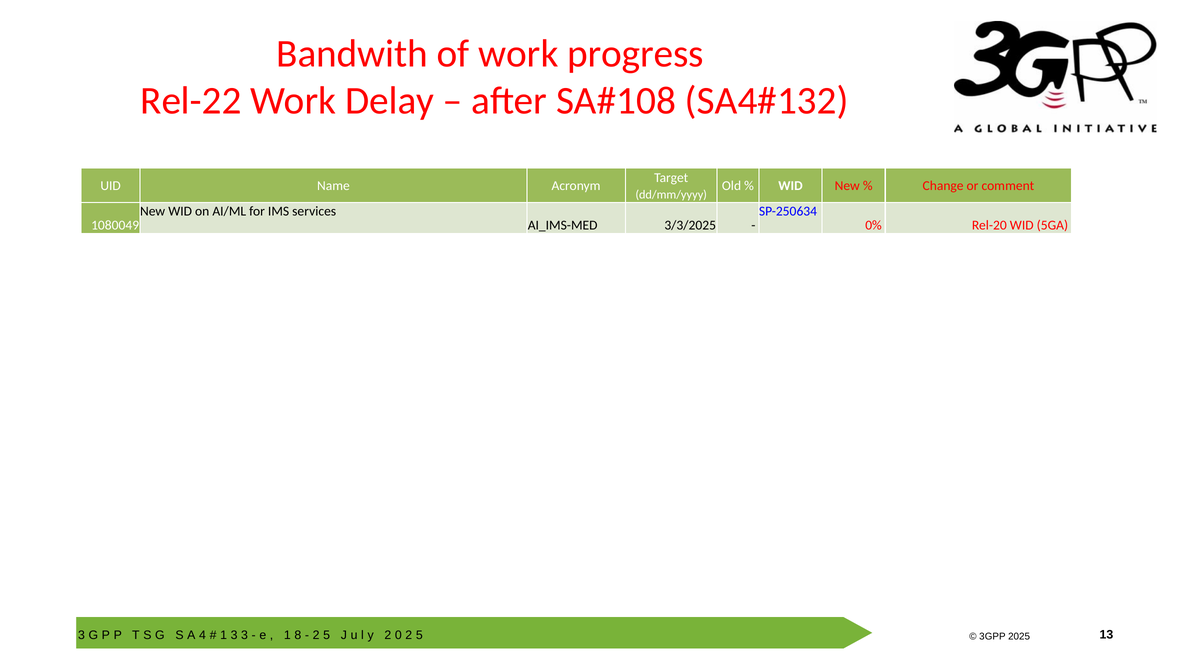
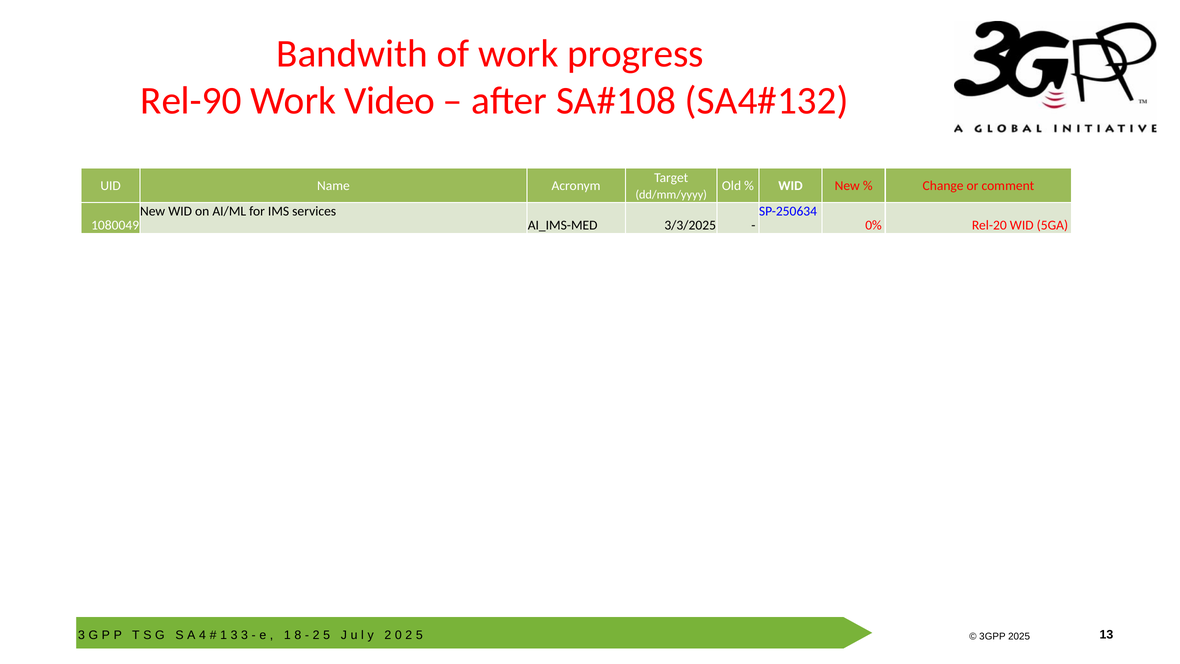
Rel-22: Rel-22 -> Rel-90
Delay: Delay -> Video
